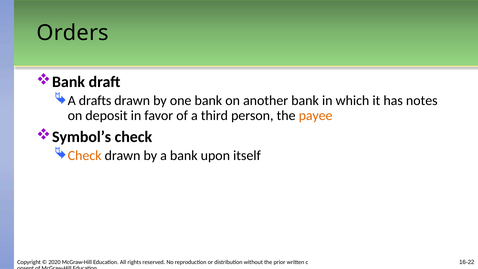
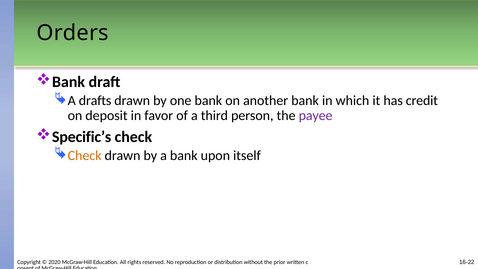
notes: notes -> credit
payee colour: orange -> purple
Symbol’s: Symbol’s -> Specific’s
